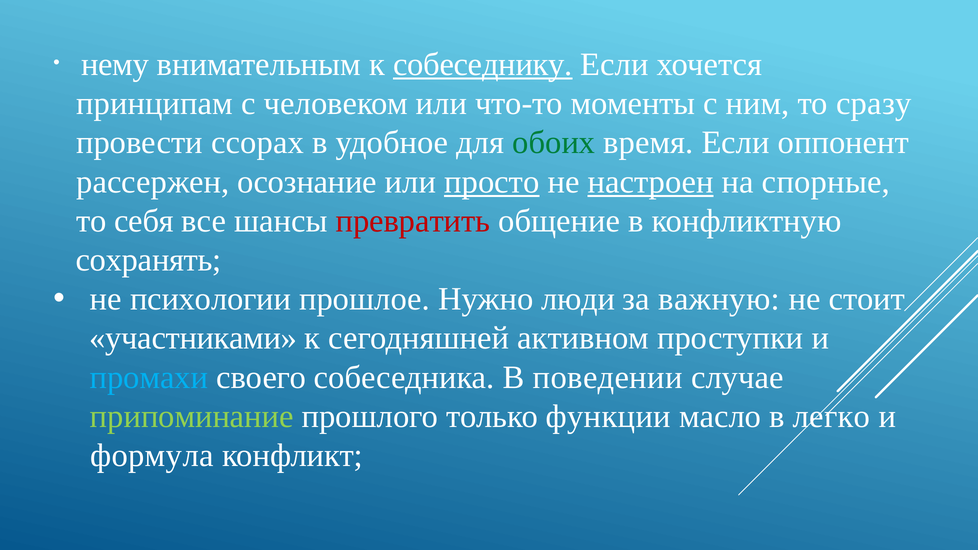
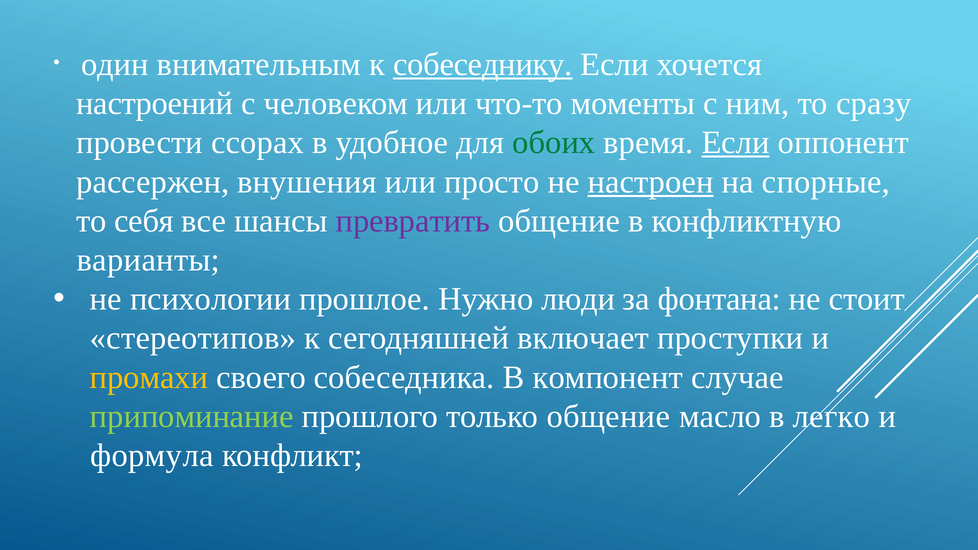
нему: нему -> один
принципам: принципам -> настроений
Если at (736, 143) underline: none -> present
осознание: осознание -> внушения
просто underline: present -> none
превратить colour: red -> purple
сохранять: сохранять -> варианты
важную: важную -> фонтана
участниками: участниками -> стереотипов
активном: активном -> включает
промахи colour: light blue -> yellow
поведении: поведении -> компонент
только функции: функции -> общение
